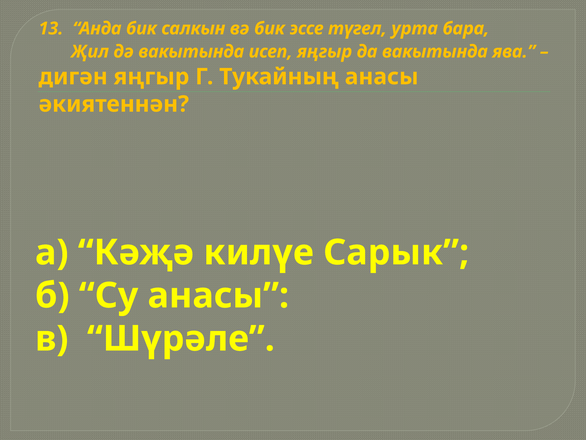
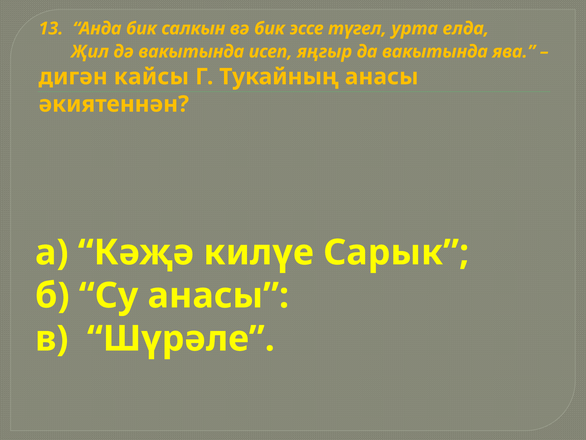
бара: бара -> елда
дигән яңгыр: яңгыр -> кайсы
